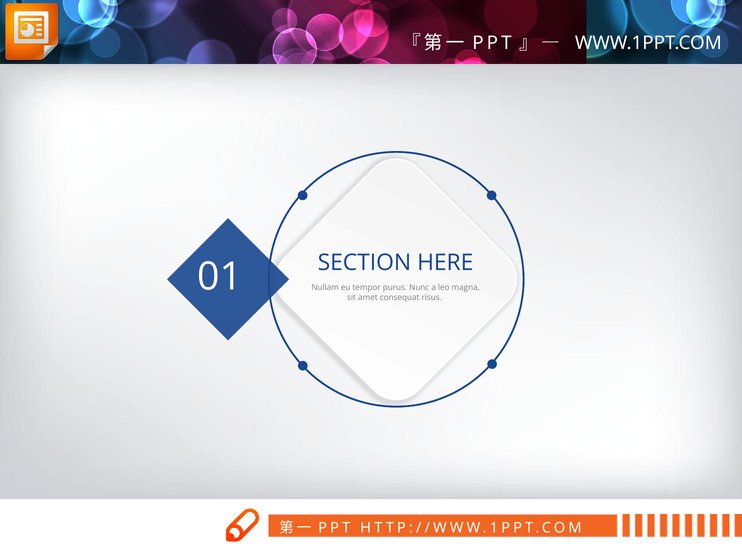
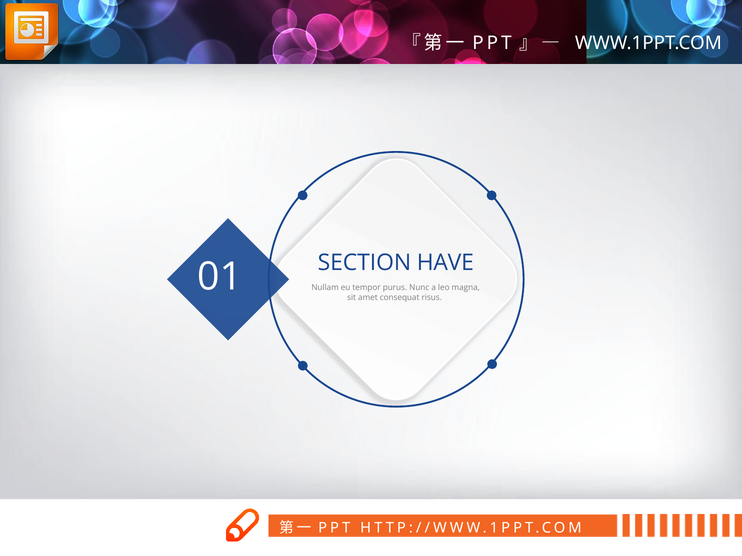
HERE: HERE -> HAVE
